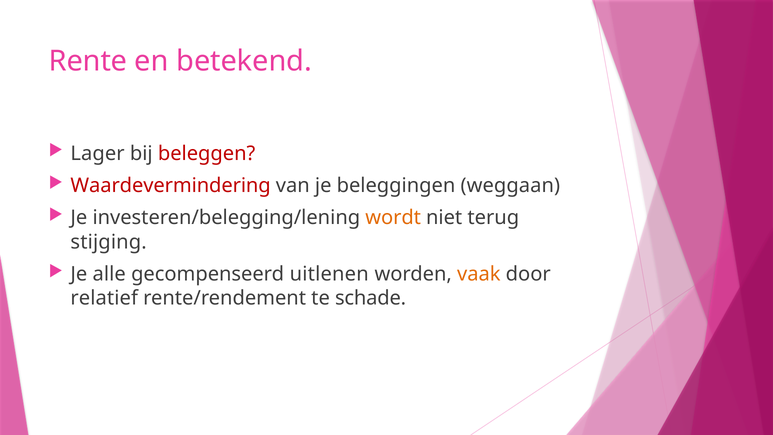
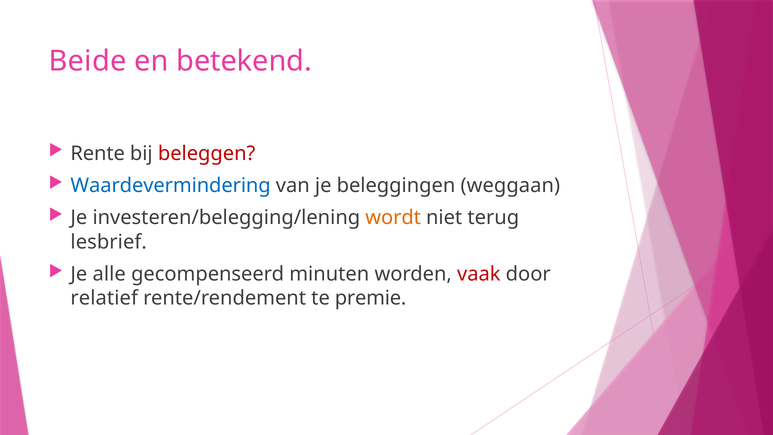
Rente: Rente -> Beide
Lager: Lager -> Rente
Waardevermindering colour: red -> blue
stijging: stijging -> lesbrief
uitlenen: uitlenen -> minuten
vaak colour: orange -> red
schade: schade -> premie
